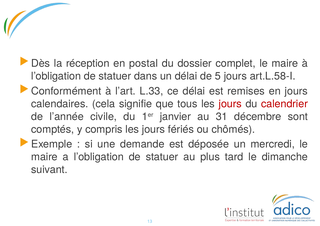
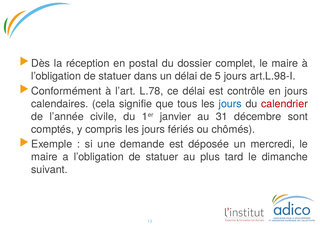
art.L.58-I: art.L.58-I -> art.L.98-I
L.33: L.33 -> L.78
remises: remises -> contrôle
jours at (230, 104) colour: red -> blue
